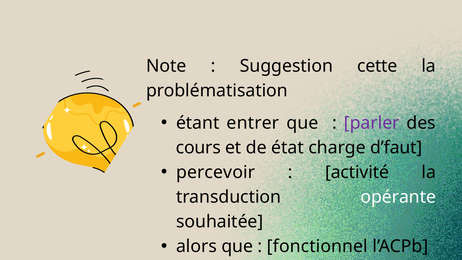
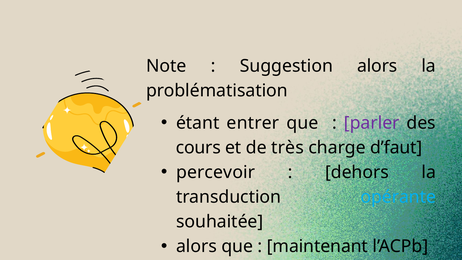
Suggestion cette: cette -> alors
état: état -> très
activité: activité -> dehors
opérante colour: white -> light blue
fonctionnel: fonctionnel -> maintenant
